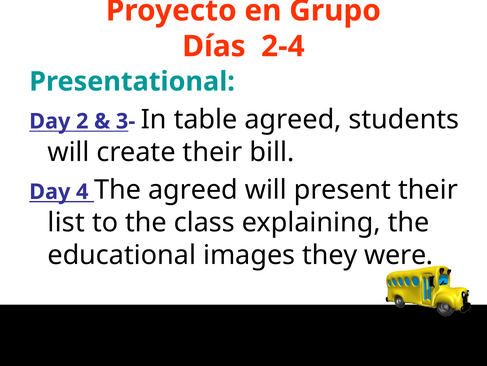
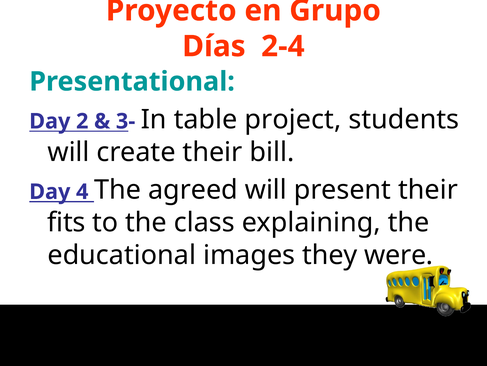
table agreed: agreed -> project
list: list -> fits
